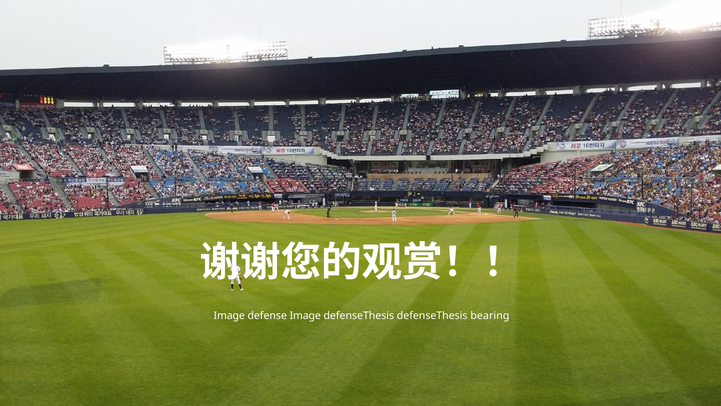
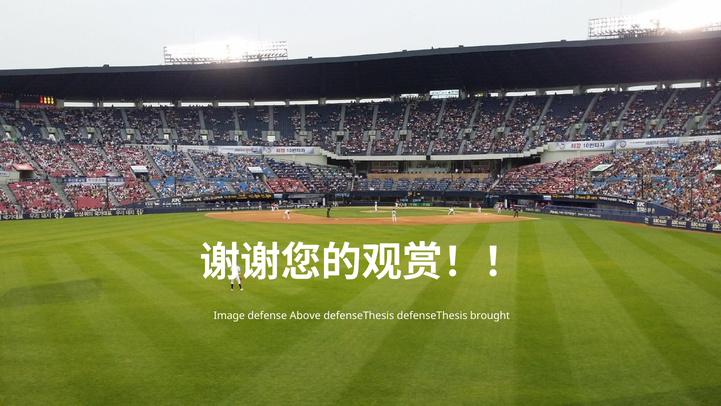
defense Image: Image -> Above
bearing: bearing -> brought
